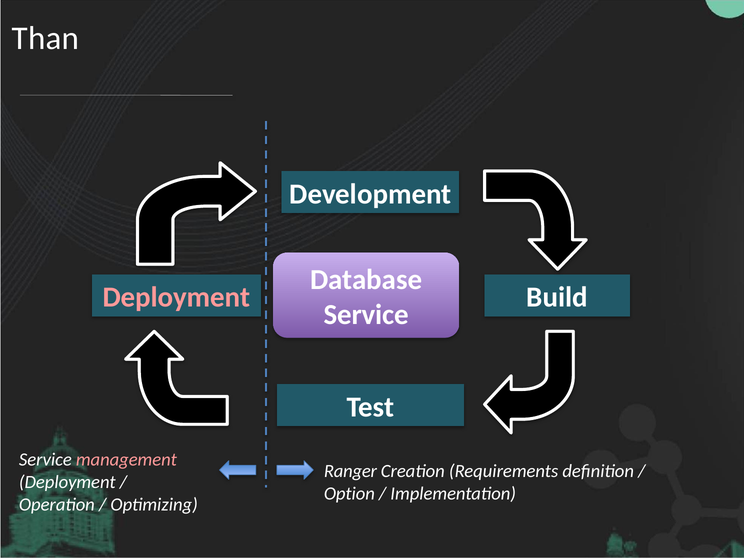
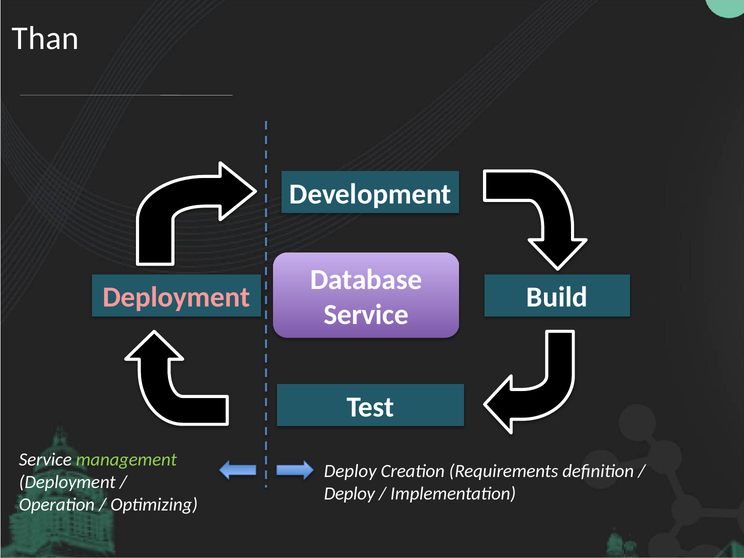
management colour: pink -> light green
Ranger at (350, 471): Ranger -> Deploy
Option at (349, 493): Option -> Deploy
